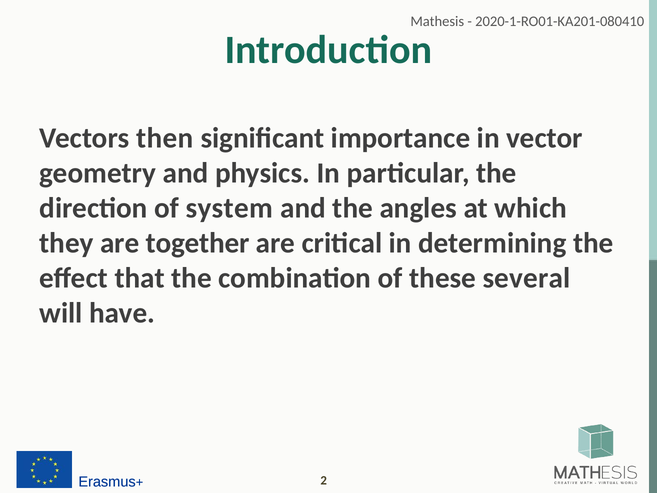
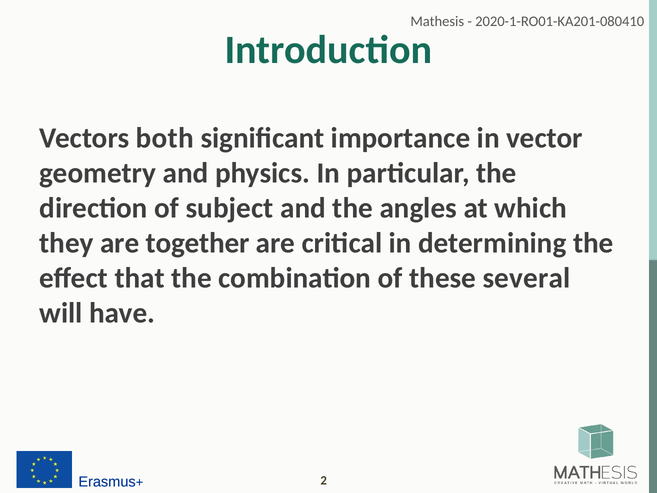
then: then -> both
system: system -> subject
